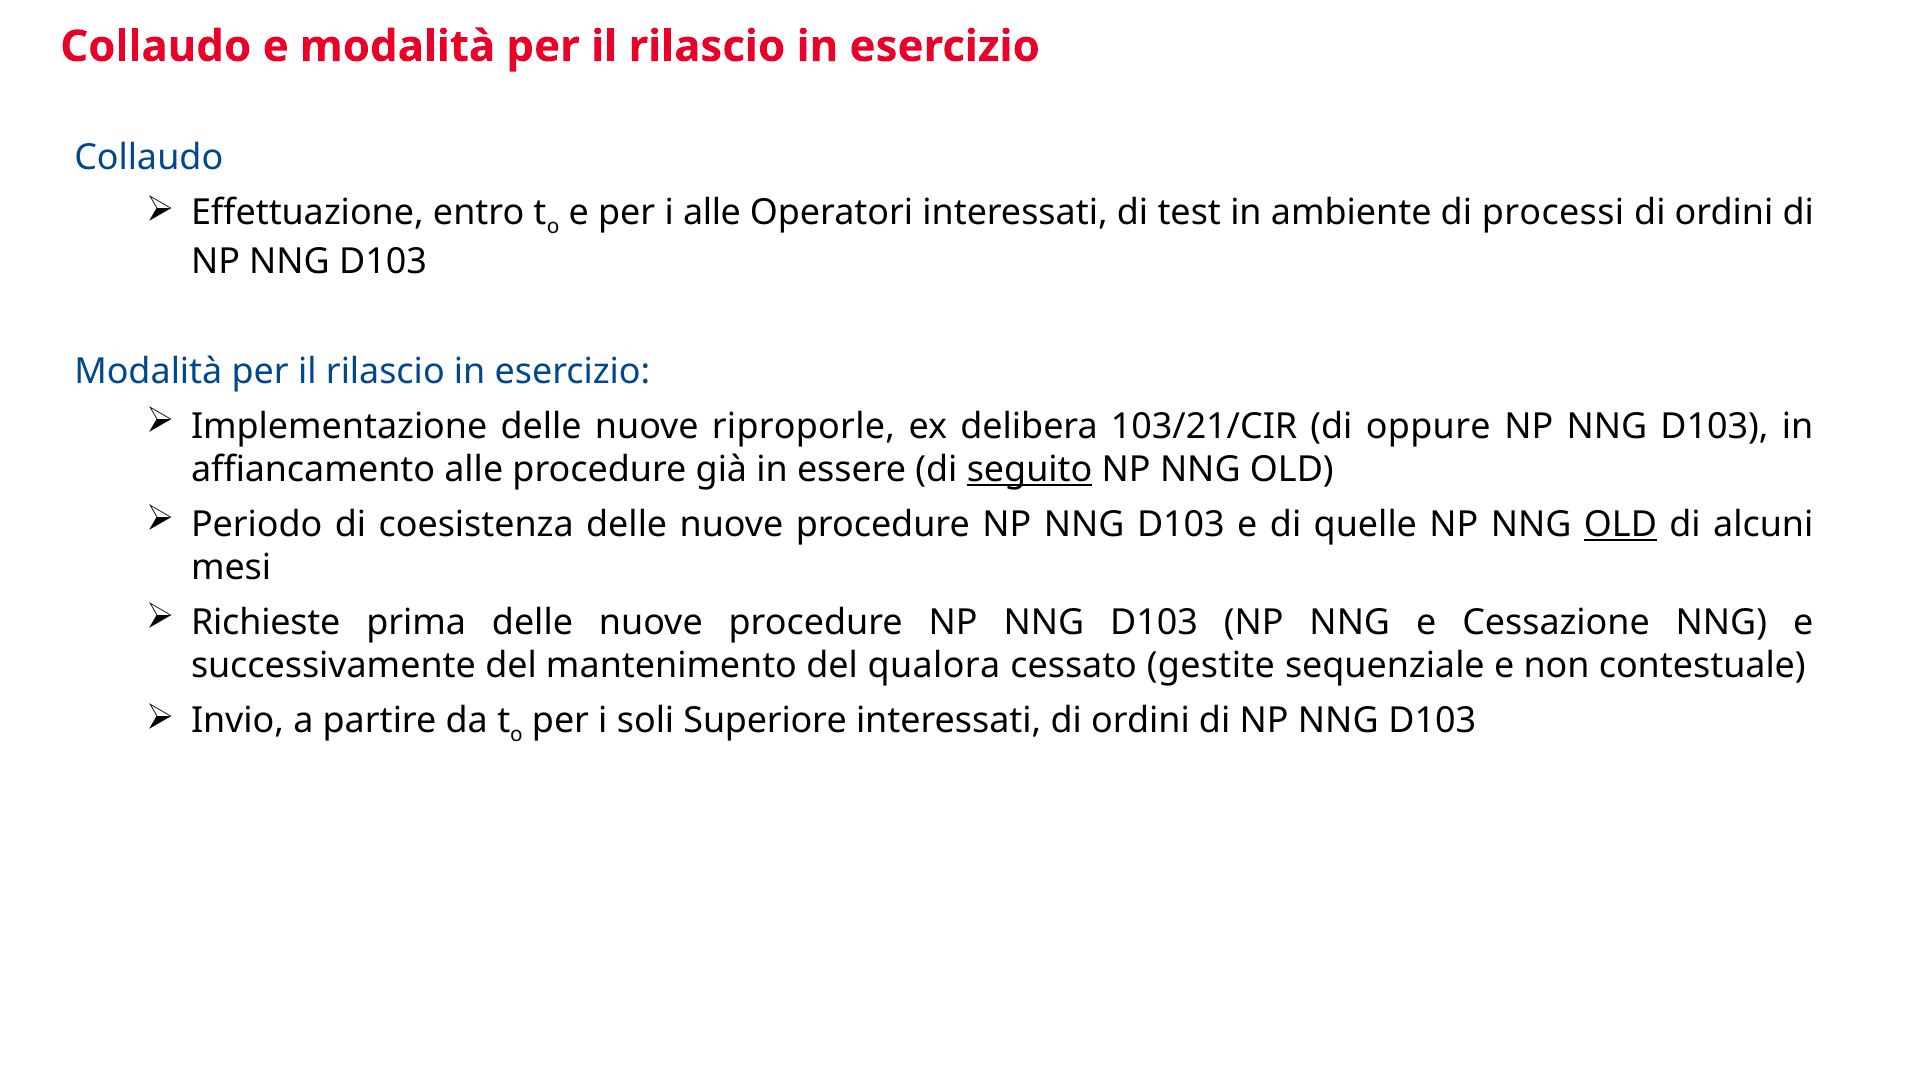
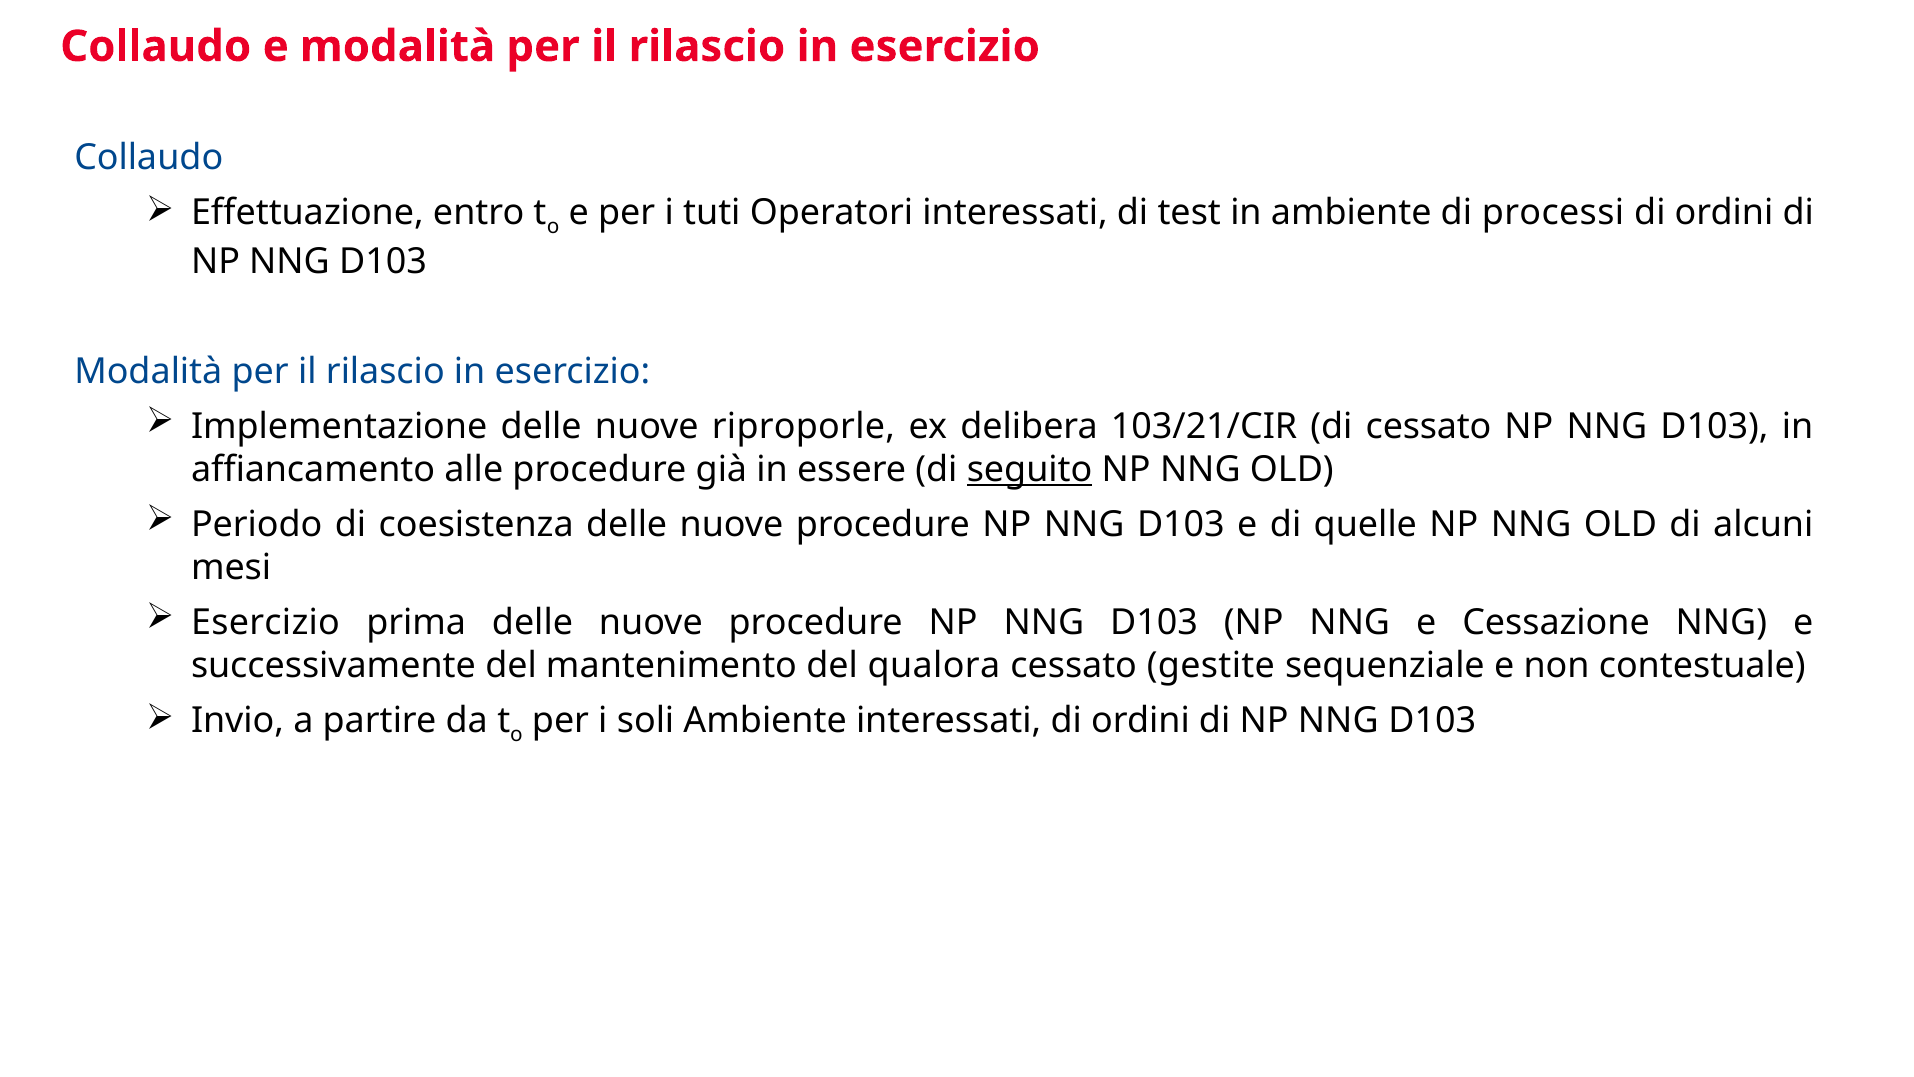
i alle: alle -> tuti
di oppure: oppure -> cessato
OLD at (1620, 524) underline: present -> none
Richieste at (266, 623): Richieste -> Esercizio
soli Superiore: Superiore -> Ambiente
